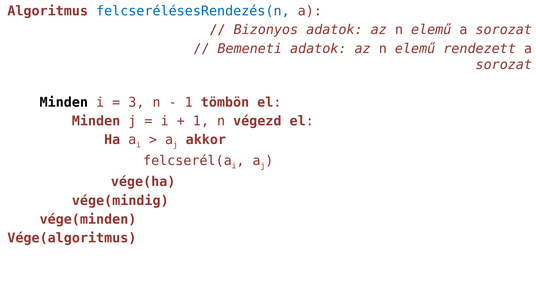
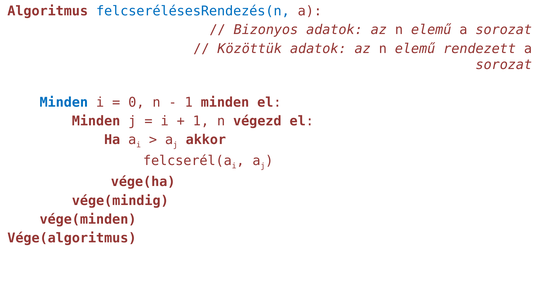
Bemeneti: Bemeneti -> Közöttük
Minden at (64, 102) colour: black -> blue
3: 3 -> 0
1 tömbön: tömbön -> minden
